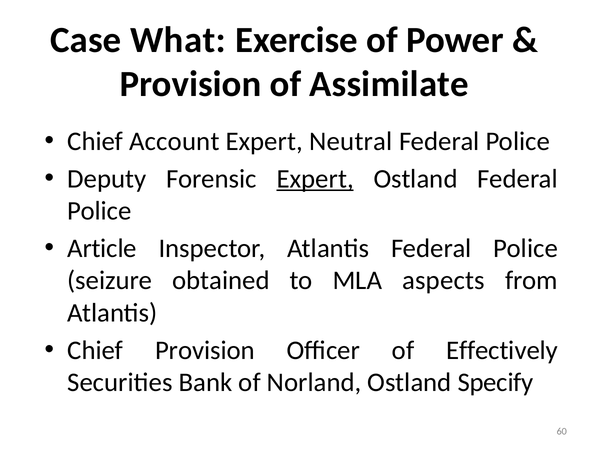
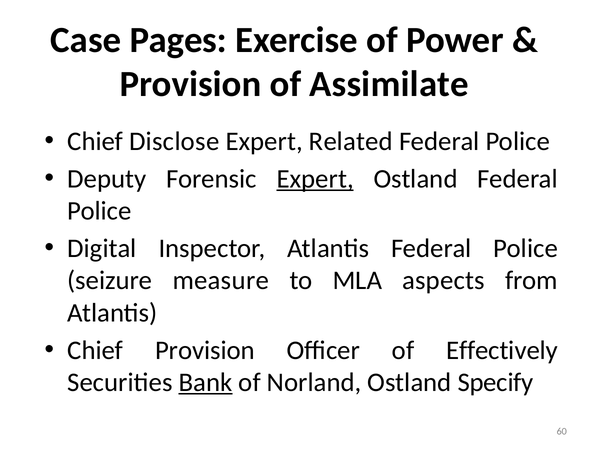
What: What -> Pages
Account: Account -> Disclose
Neutral: Neutral -> Related
Article: Article -> Digital
obtained: obtained -> measure
Bank underline: none -> present
